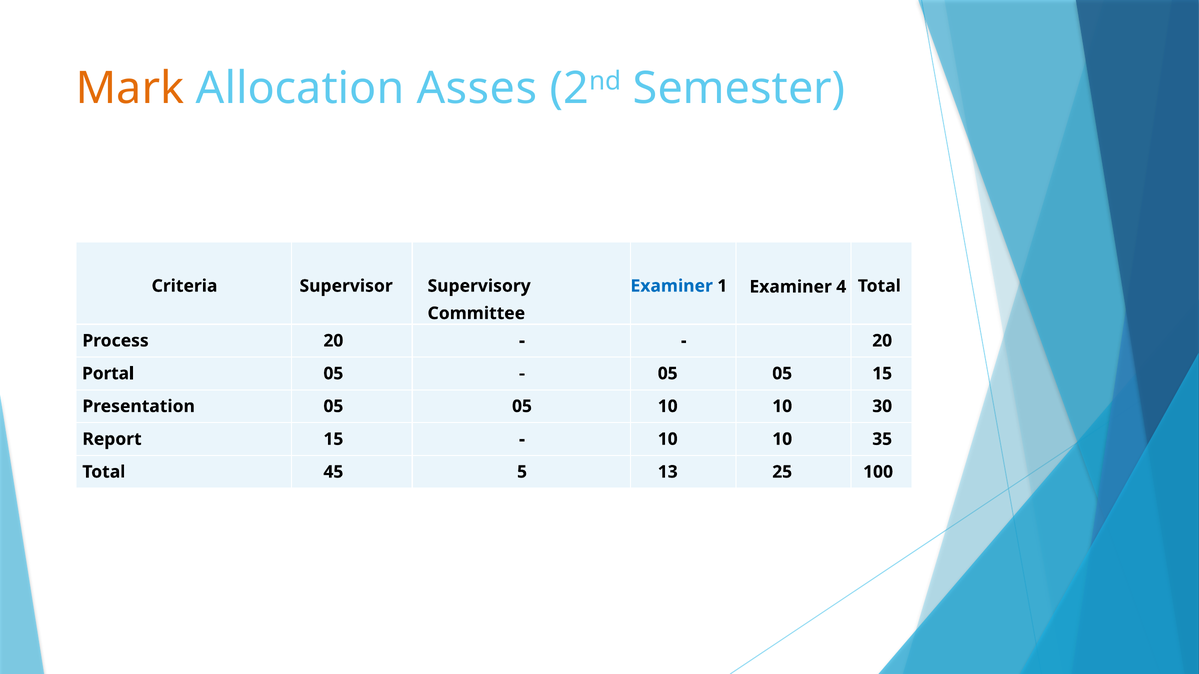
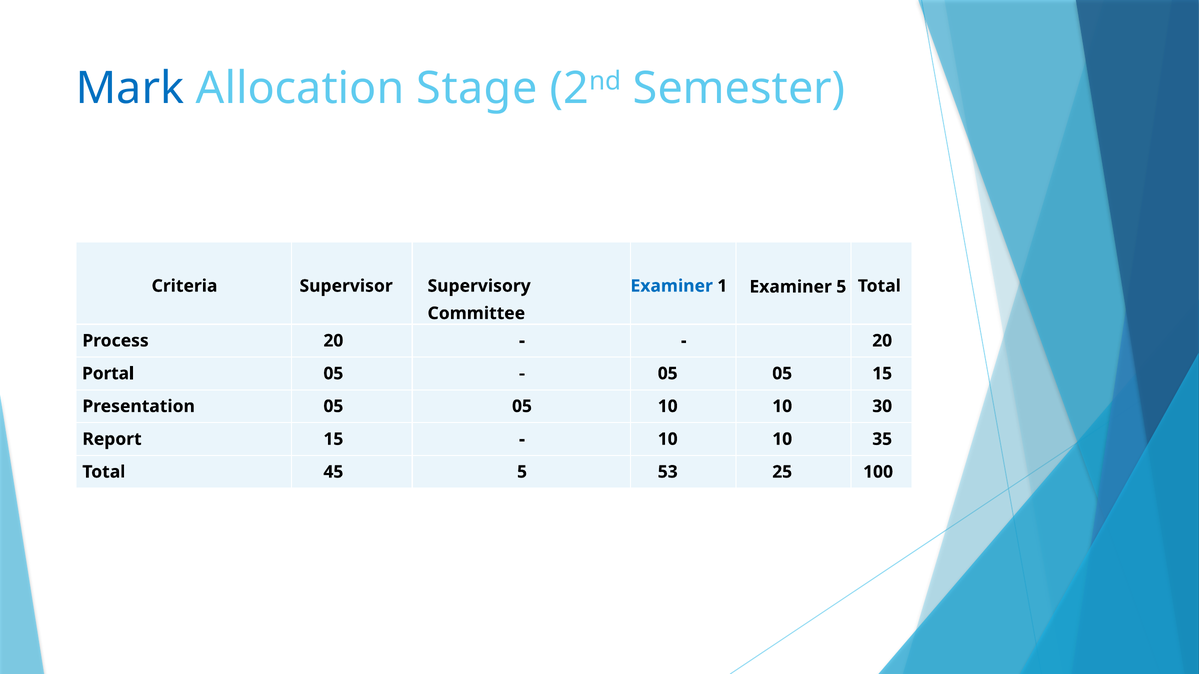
Mark colour: orange -> blue
Asses: Asses -> Stage
Examiner 4: 4 -> 5
13: 13 -> 53
